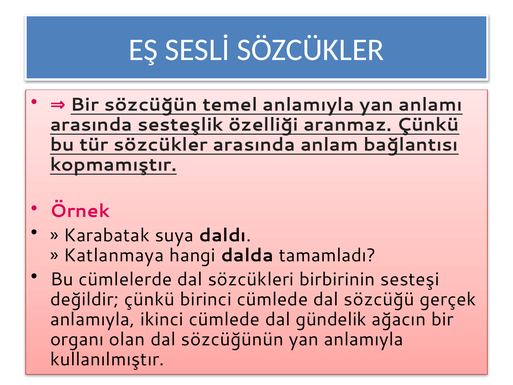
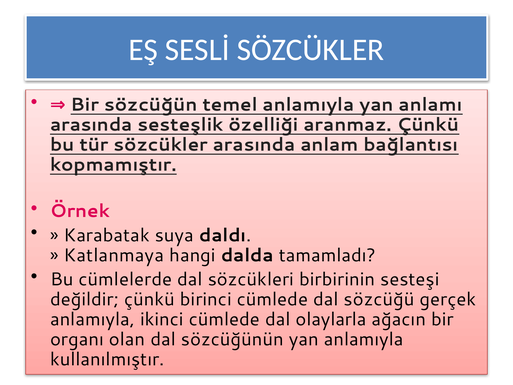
gündelik: gündelik -> olaylarla
